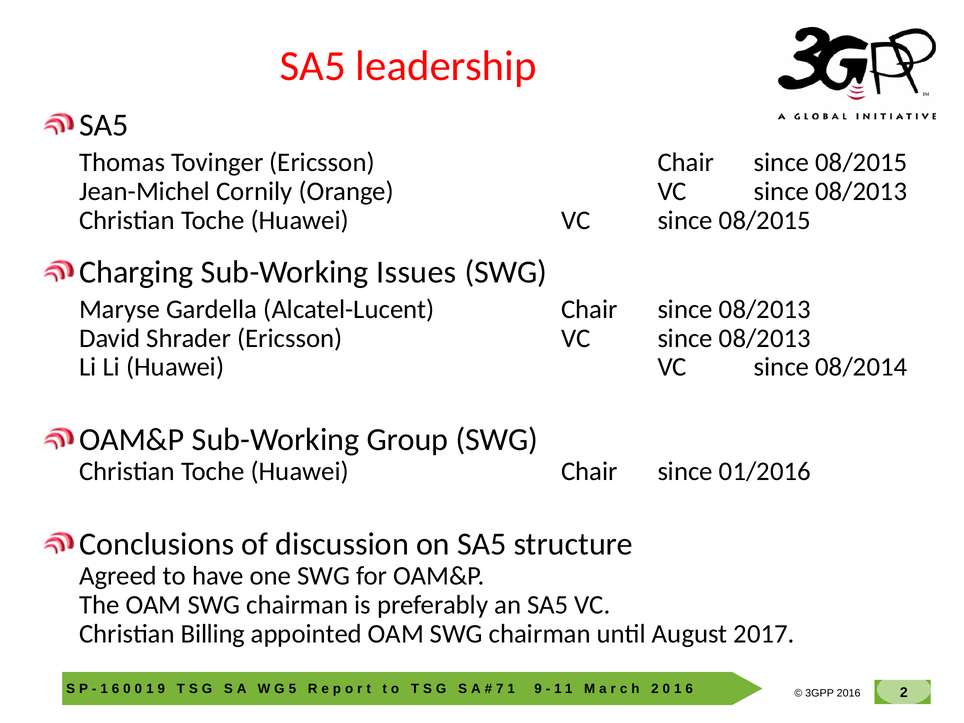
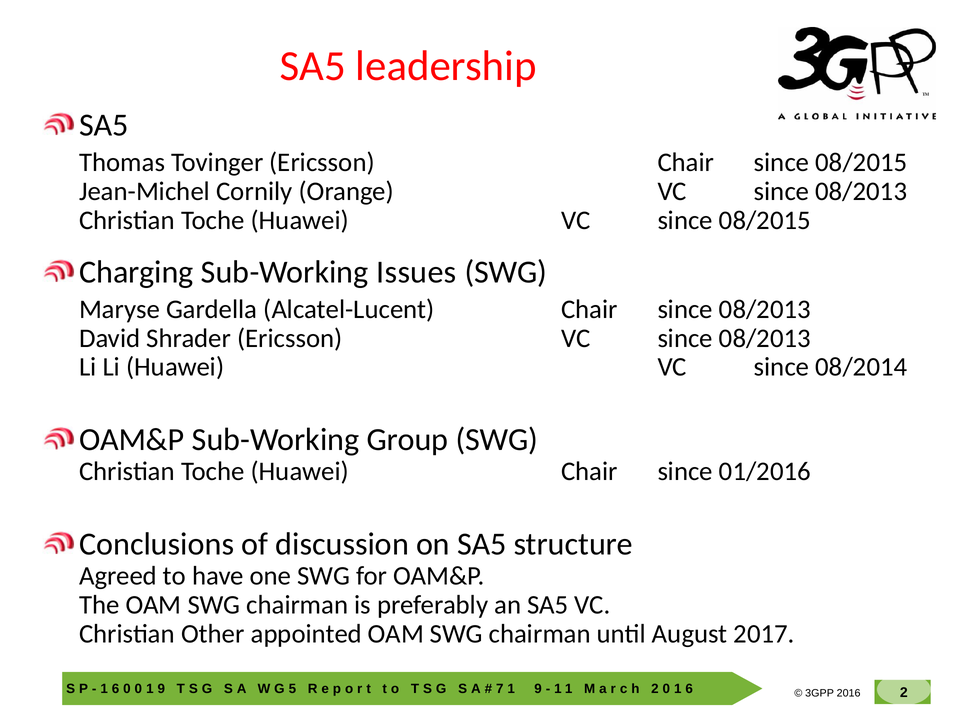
Billing: Billing -> Other
